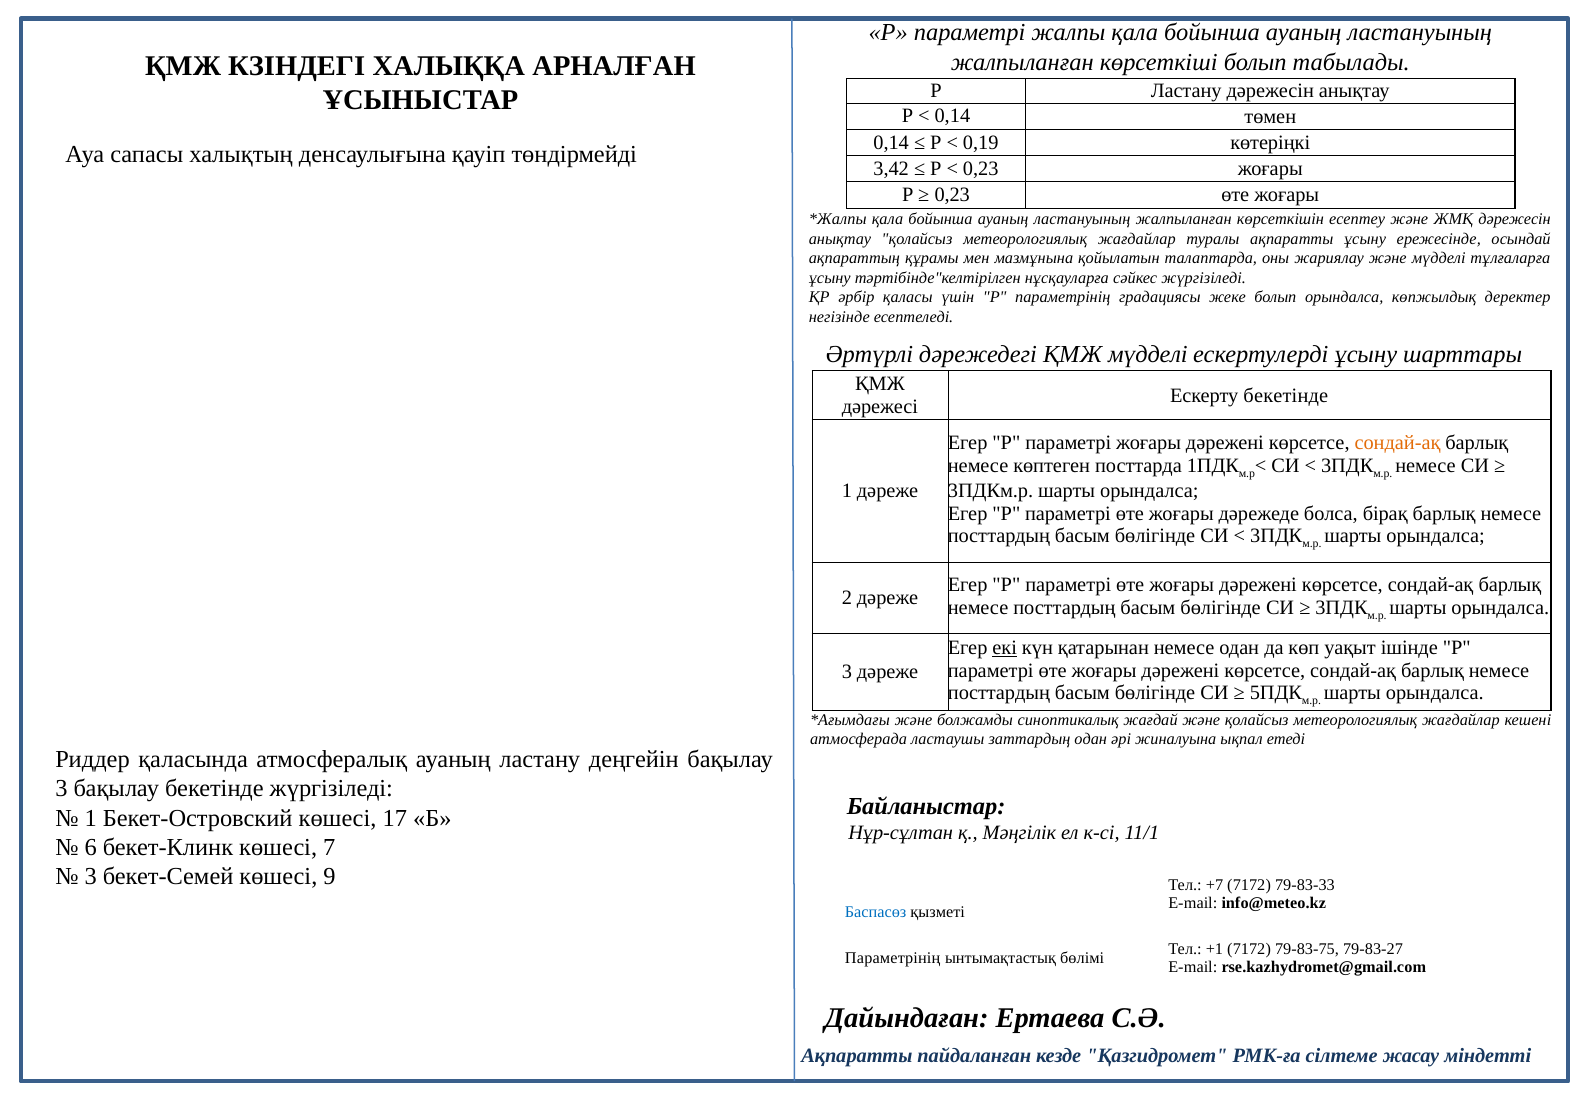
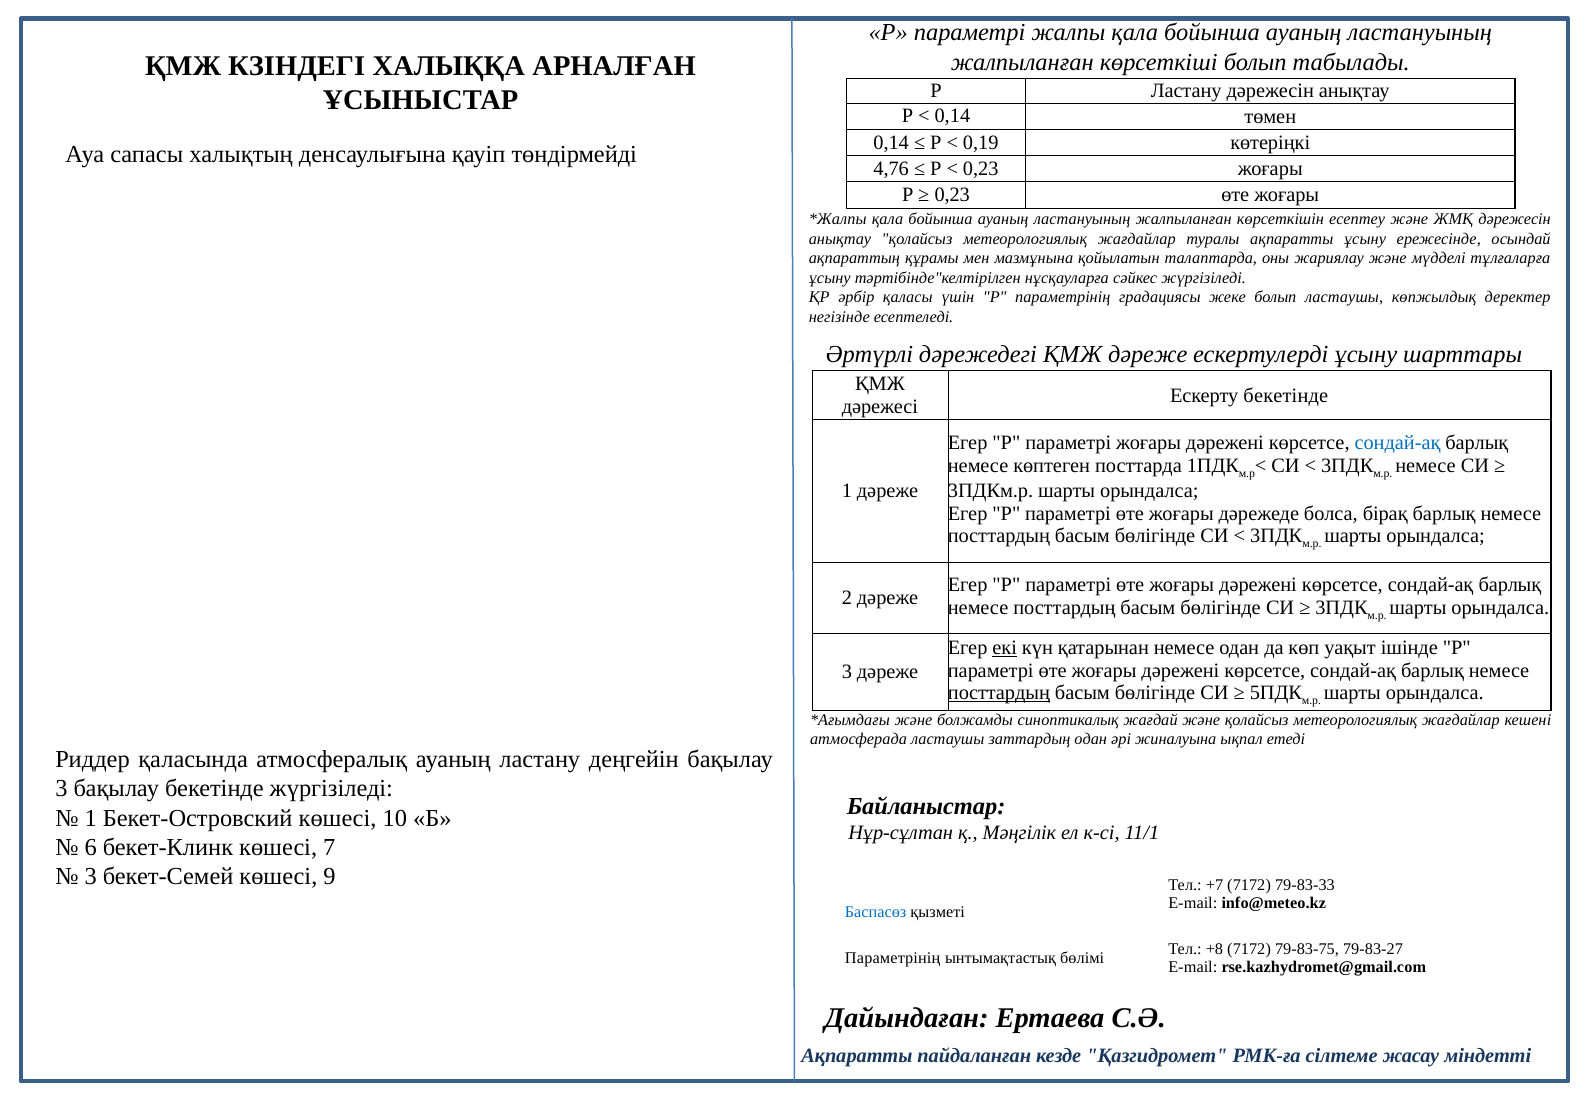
3,42: 3,42 -> 4,76
болып орындалса: орындалса -> ластаушы
ҚМЖ мүдделі: мүдделі -> дәреже
сондай-ақ at (1397, 443) colour: orange -> blue
посттардың at (999, 693) underline: none -> present
17: 17 -> 10
+1: +1 -> +8
